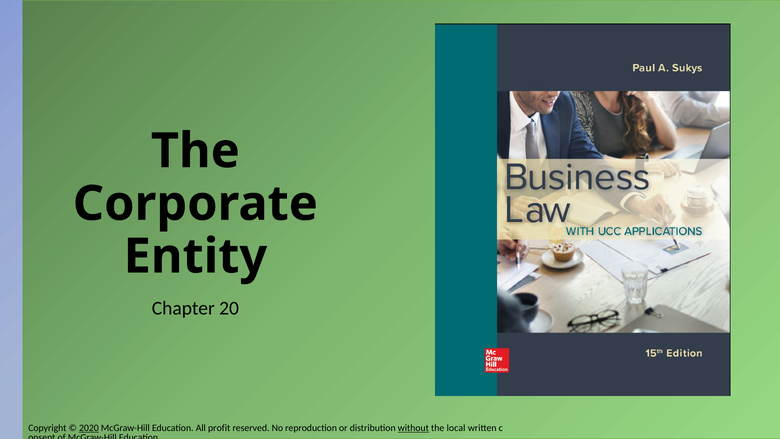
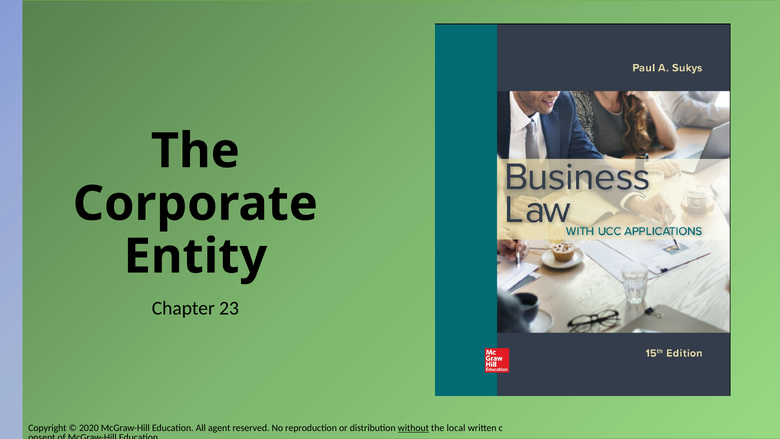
20: 20 -> 23
2020 underline: present -> none
profit: profit -> agent
